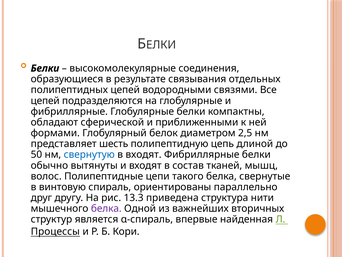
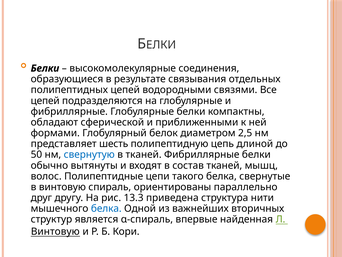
в входят: входят -> тканей
белка at (106, 208) colour: purple -> blue
Процессы at (55, 231): Процессы -> Винтовую
